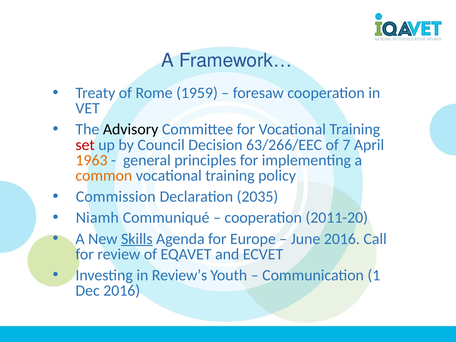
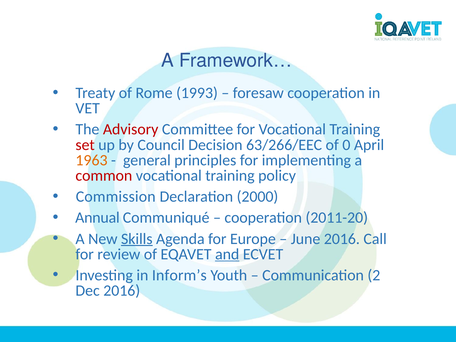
1959: 1959 -> 1993
Advisory colour: black -> red
7: 7 -> 0
common colour: orange -> red
2035: 2035 -> 2000
Niamh: Niamh -> Annual
and underline: none -> present
Review’s: Review’s -> Inform’s
1: 1 -> 2
